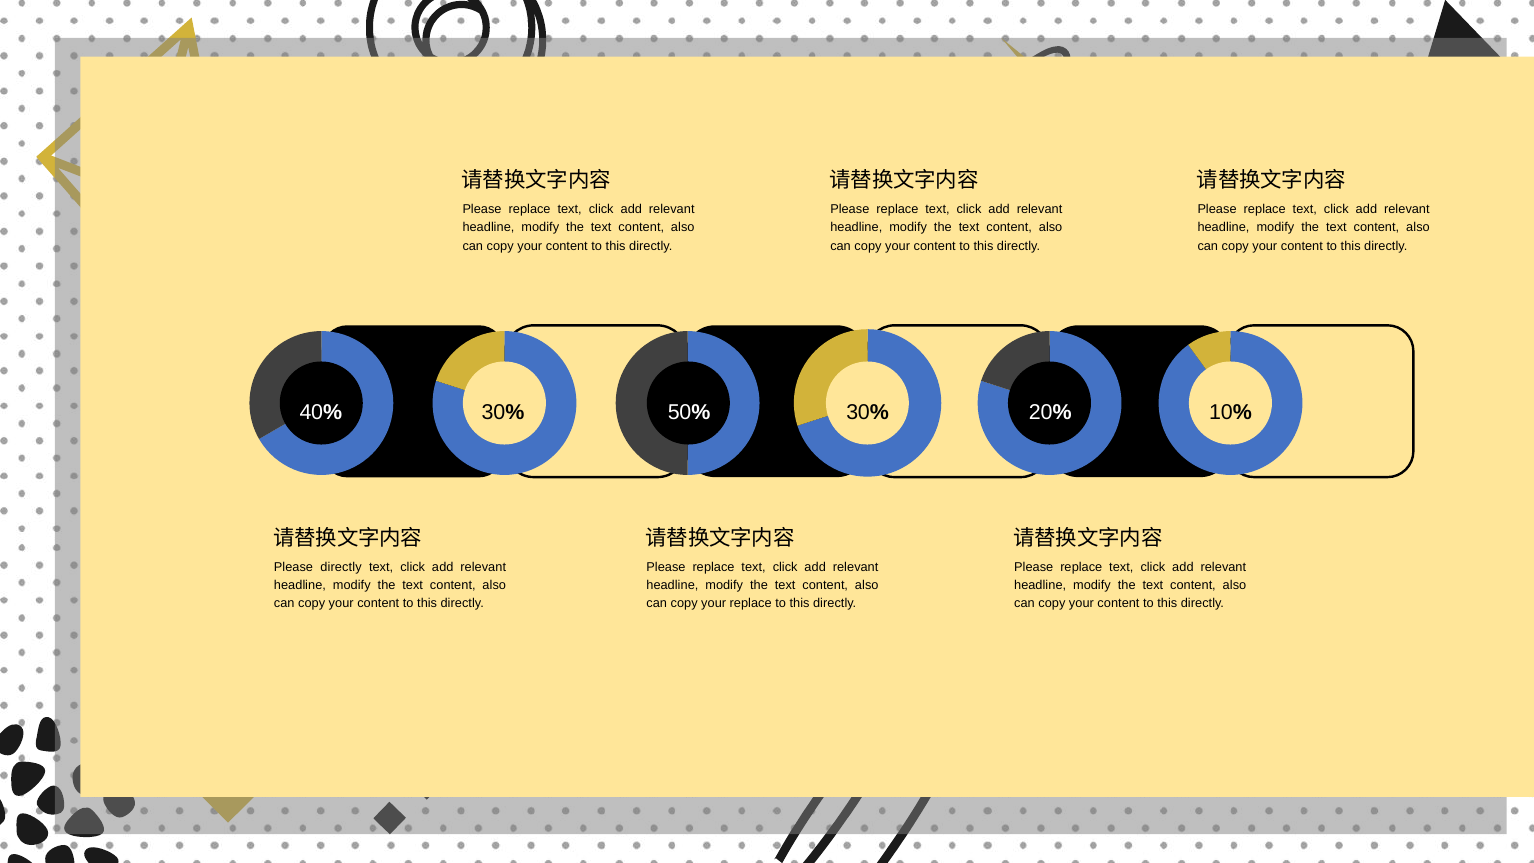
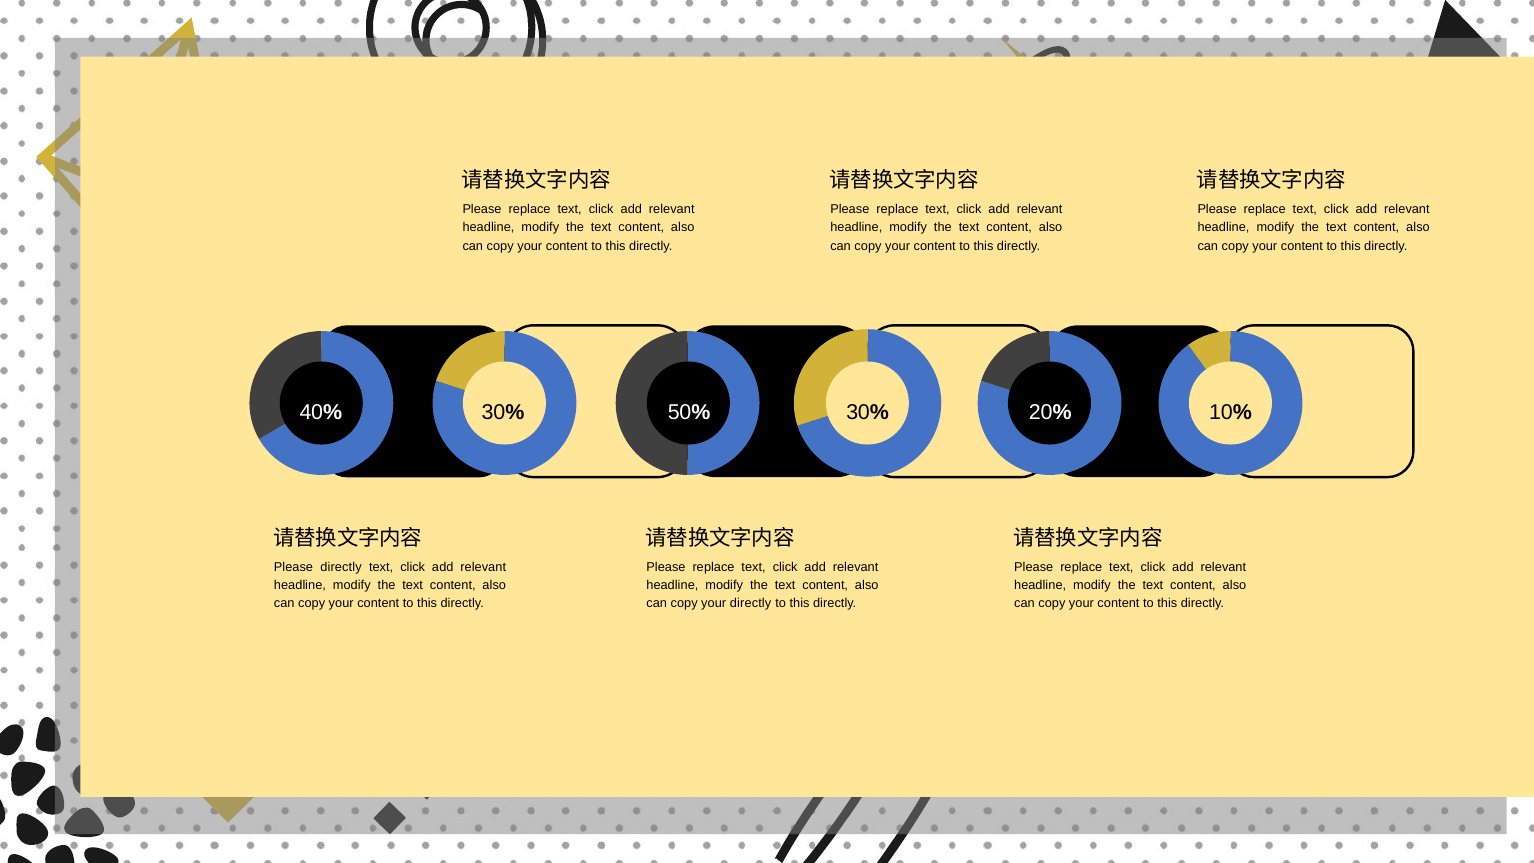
your replace: replace -> directly
